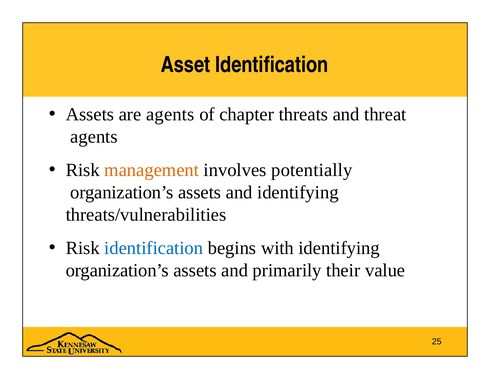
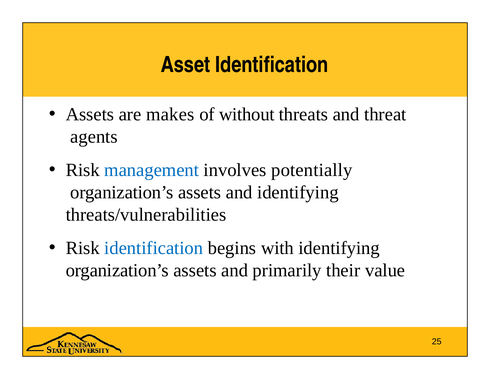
are agents: agents -> makes
chapter: chapter -> without
management colour: orange -> blue
